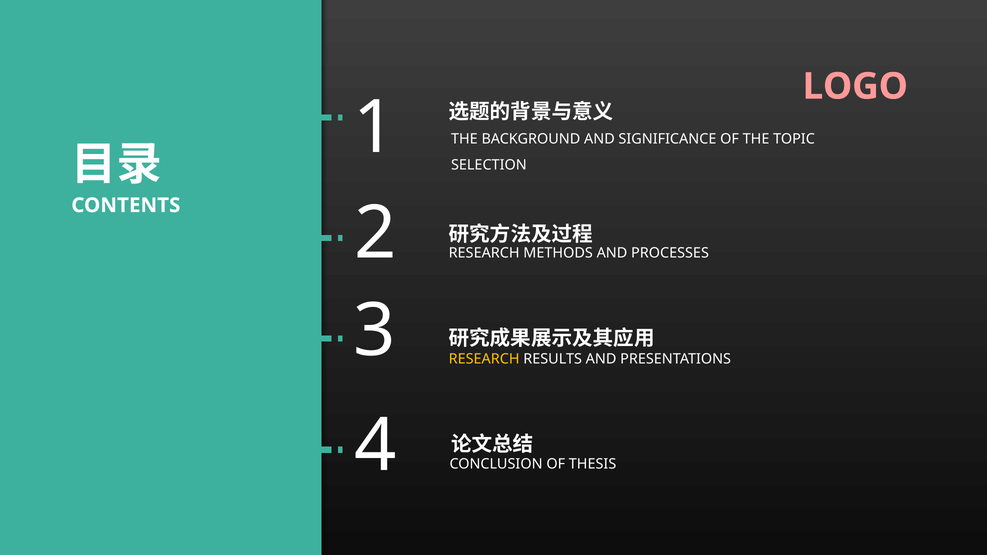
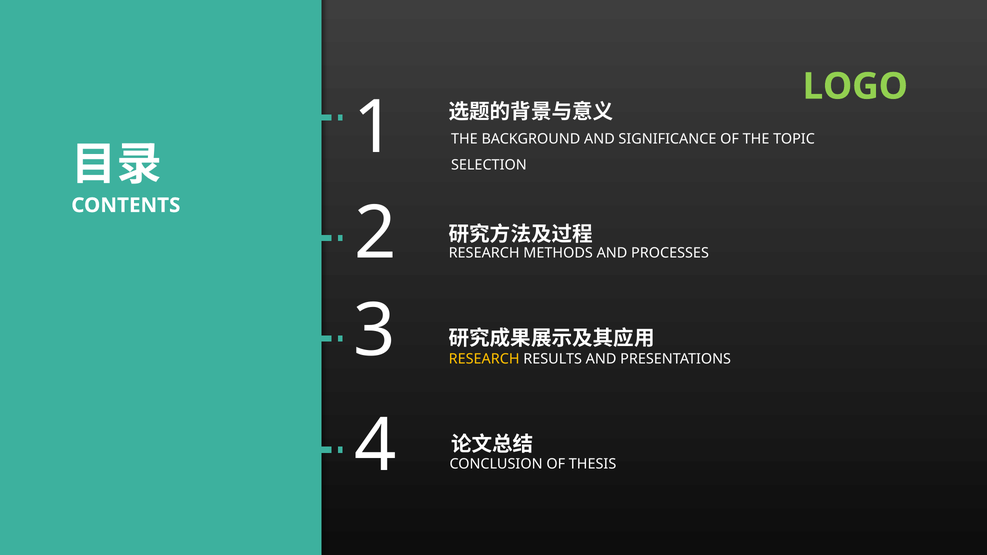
LOGO colour: pink -> light green
